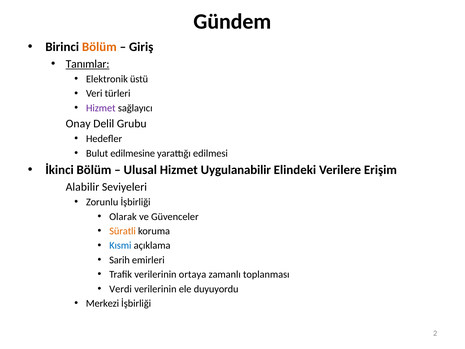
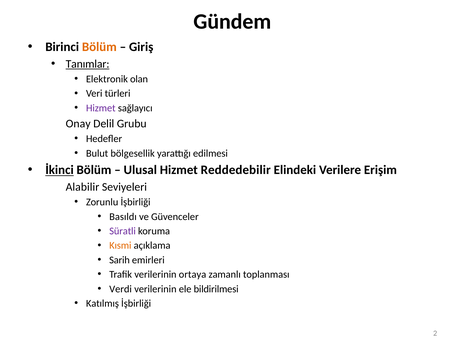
üstü: üstü -> olan
edilmesine: edilmesine -> bölgesellik
İkinci underline: none -> present
Uygulanabilir: Uygulanabilir -> Reddedebilir
Olarak: Olarak -> Basıldı
Süratli colour: orange -> purple
Kısmi colour: blue -> orange
duyuyordu: duyuyordu -> bildirilmesi
Merkezi: Merkezi -> Katılmış
